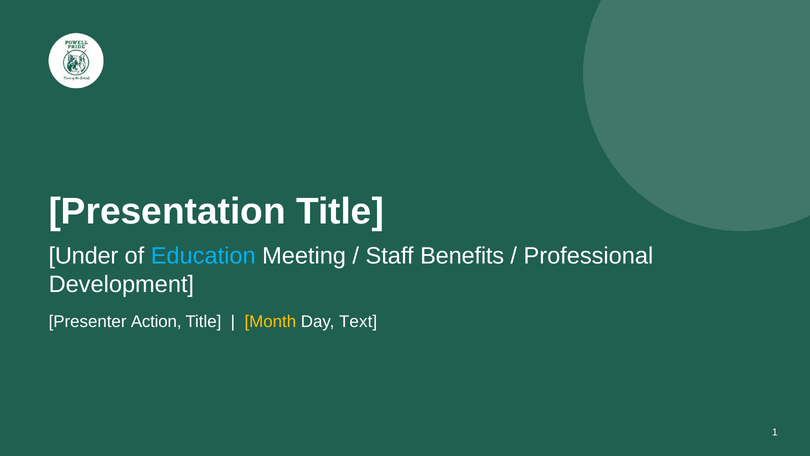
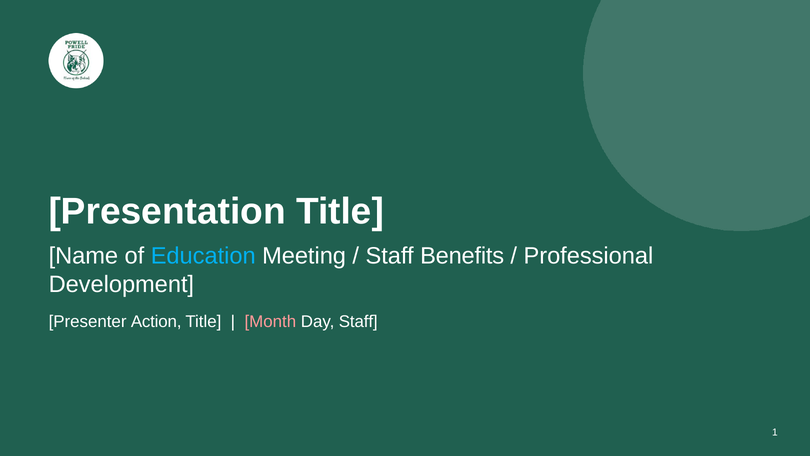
Under: Under -> Name
Month colour: yellow -> pink
Day Text: Text -> Staff
